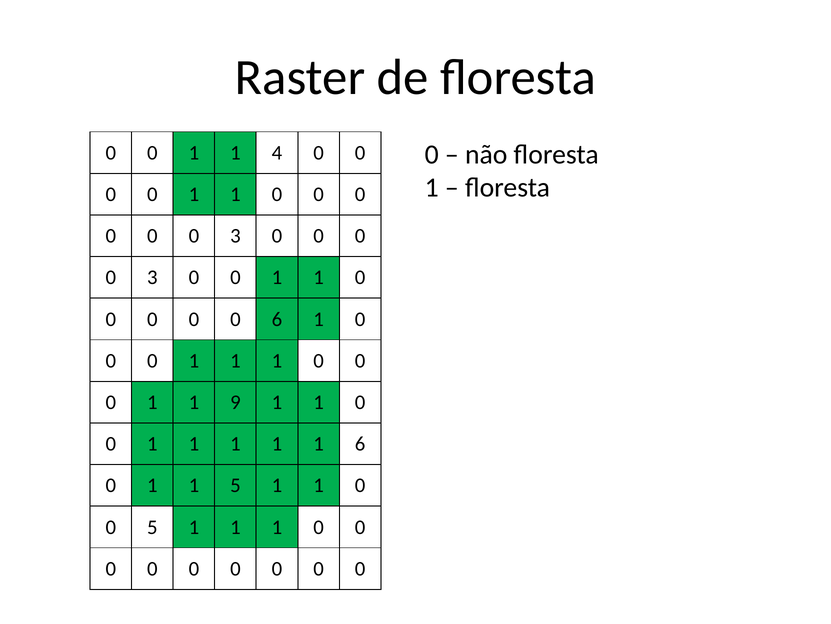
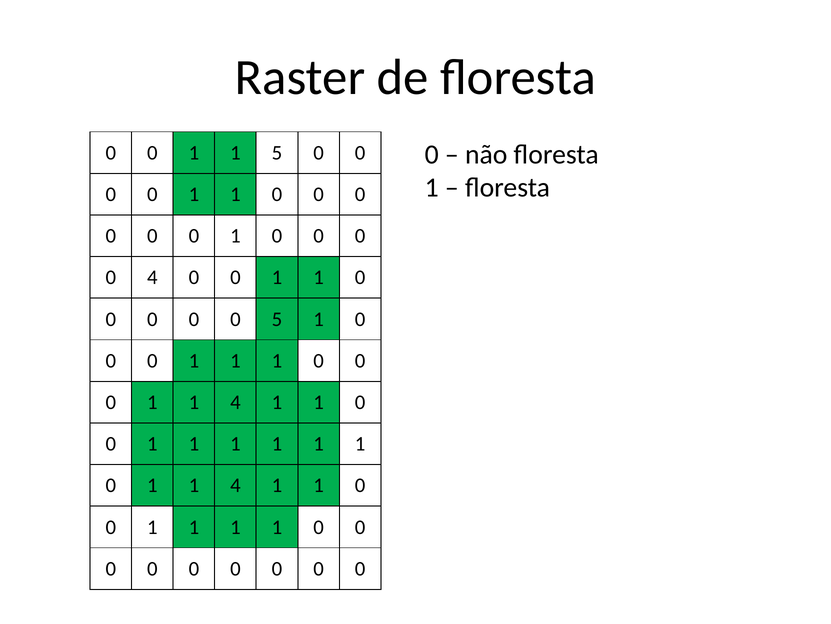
1 4: 4 -> 5
3 at (235, 236): 3 -> 1
3 at (152, 277): 3 -> 4
0 6: 6 -> 5
9 at (235, 402): 9 -> 4
6 at (360, 443): 6 -> 1
5 at (235, 485): 5 -> 4
5 at (152, 527): 5 -> 1
